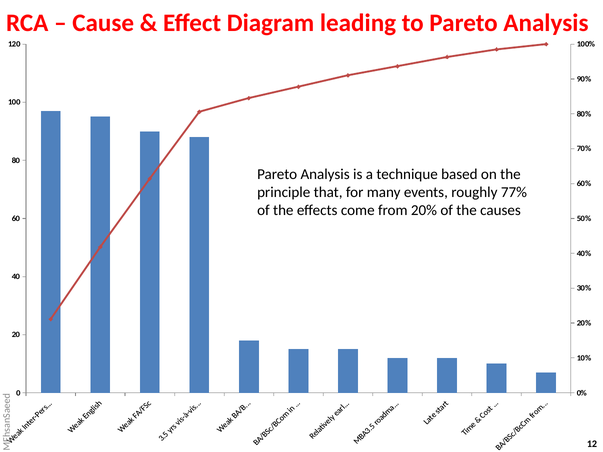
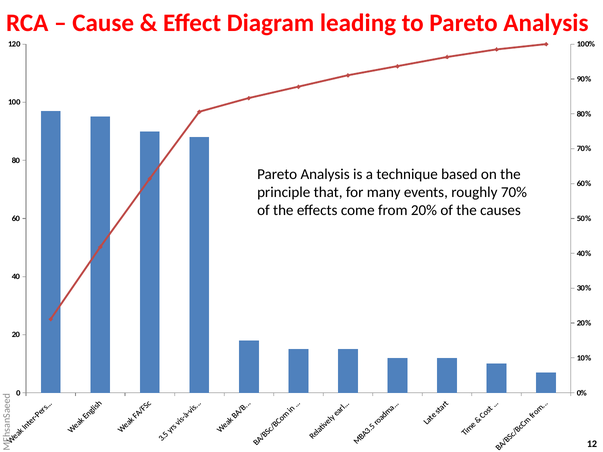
roughly 77%: 77% -> 70%
